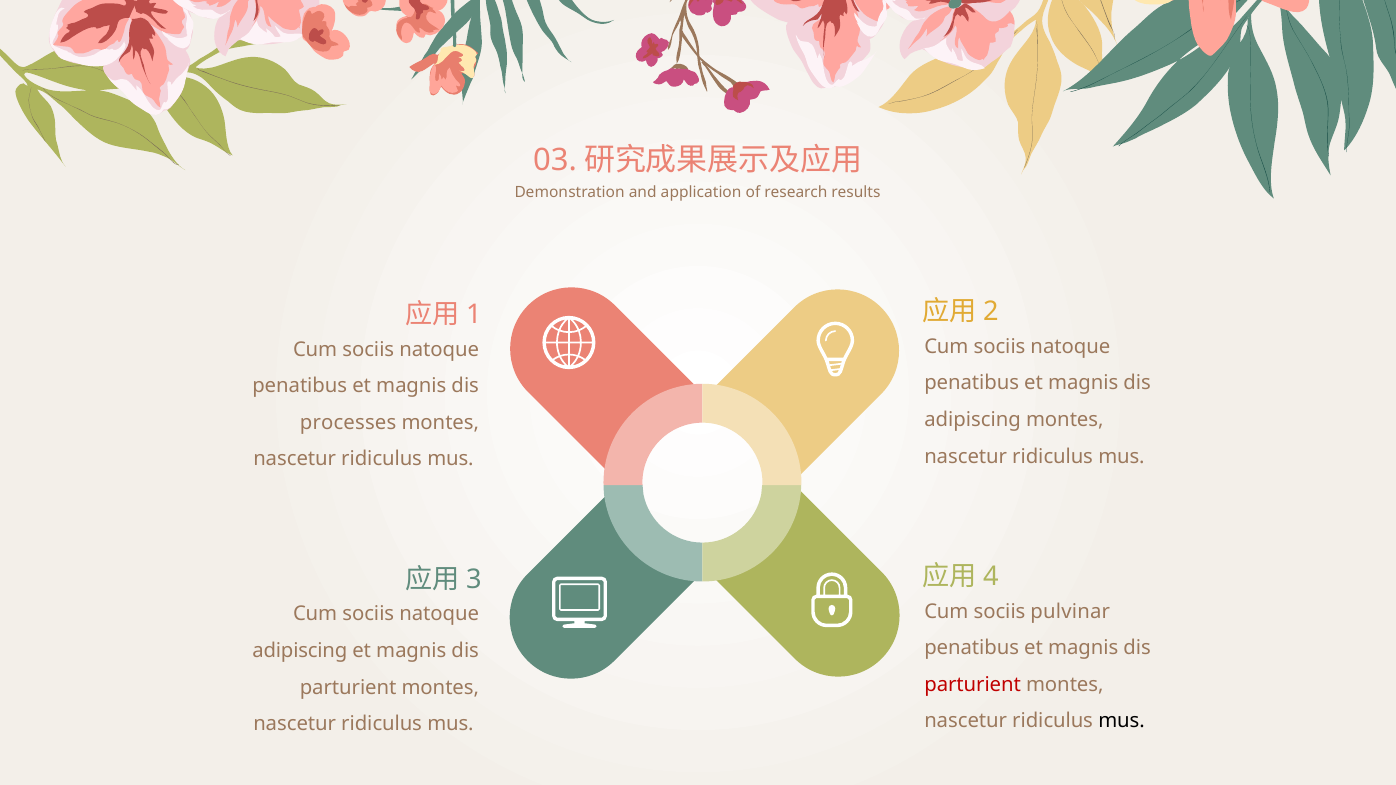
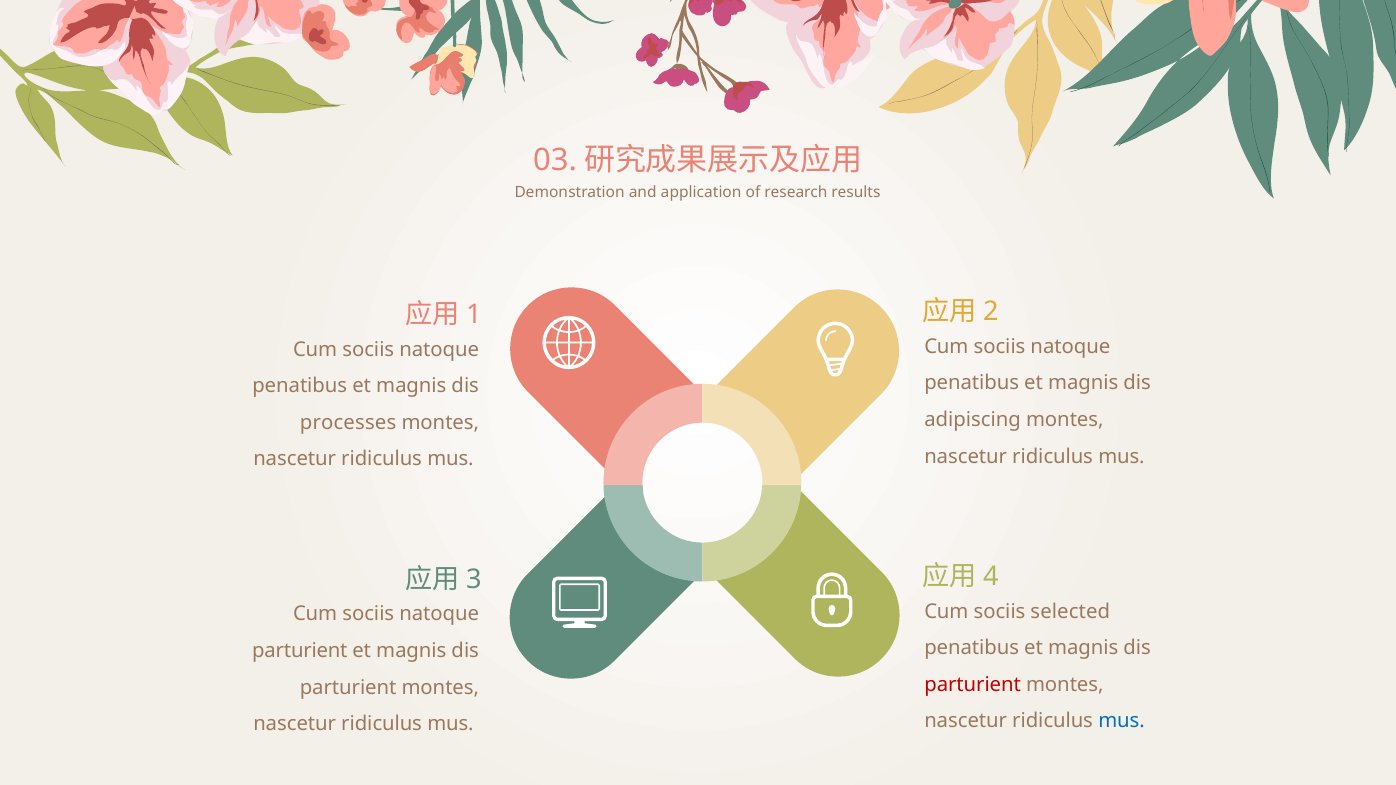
pulvinar: pulvinar -> selected
adipiscing at (300, 651): adipiscing -> parturient
mus at (1122, 721) colour: black -> blue
